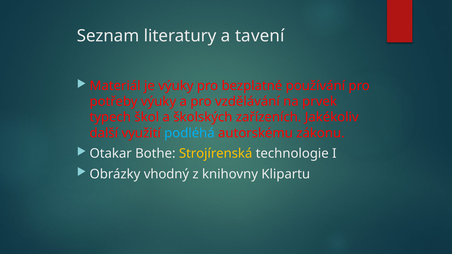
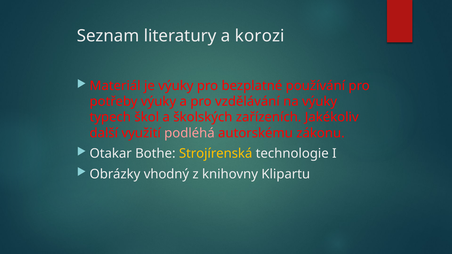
tavení: tavení -> korozi
na prvek: prvek -> výuky
podléhá colour: light blue -> pink
